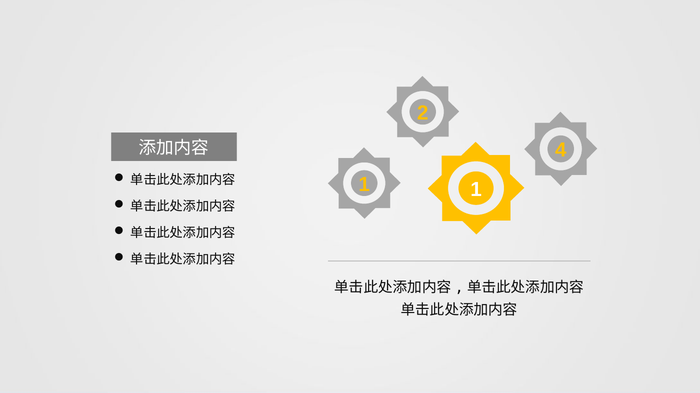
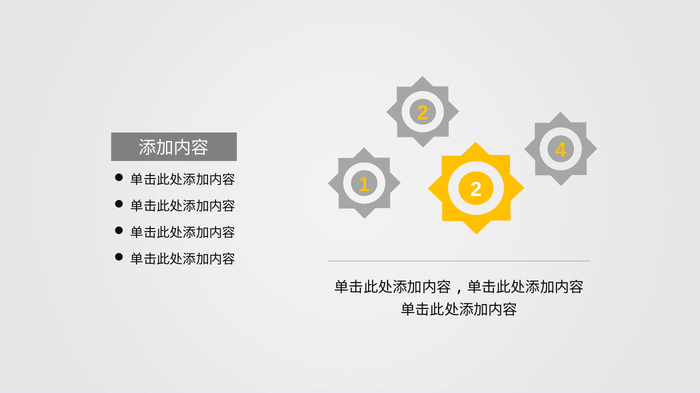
1 1: 1 -> 2
